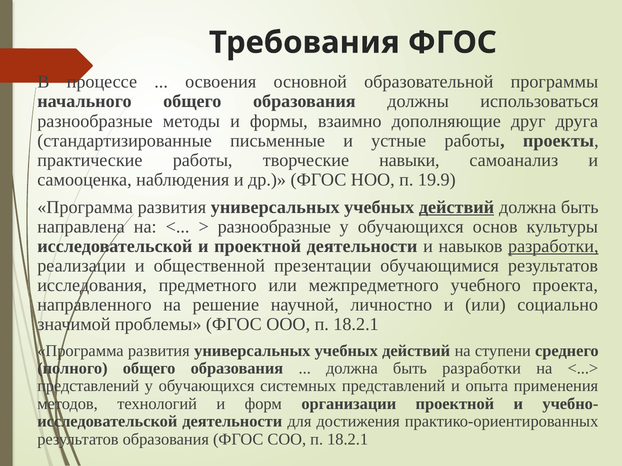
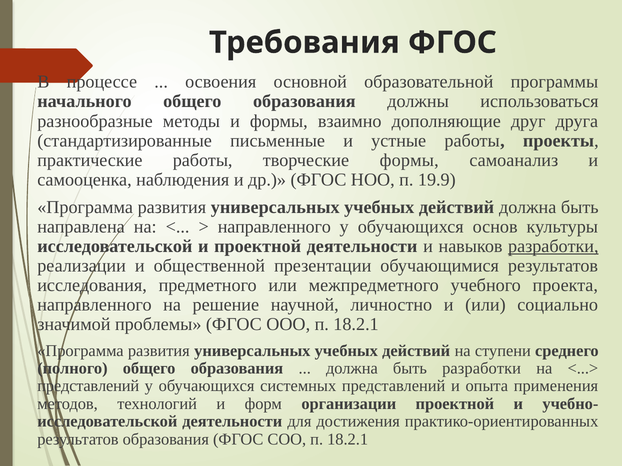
творческие навыки: навыки -> формы
действий at (457, 207) underline: present -> none
разнообразные at (274, 227): разнообразные -> направленного
